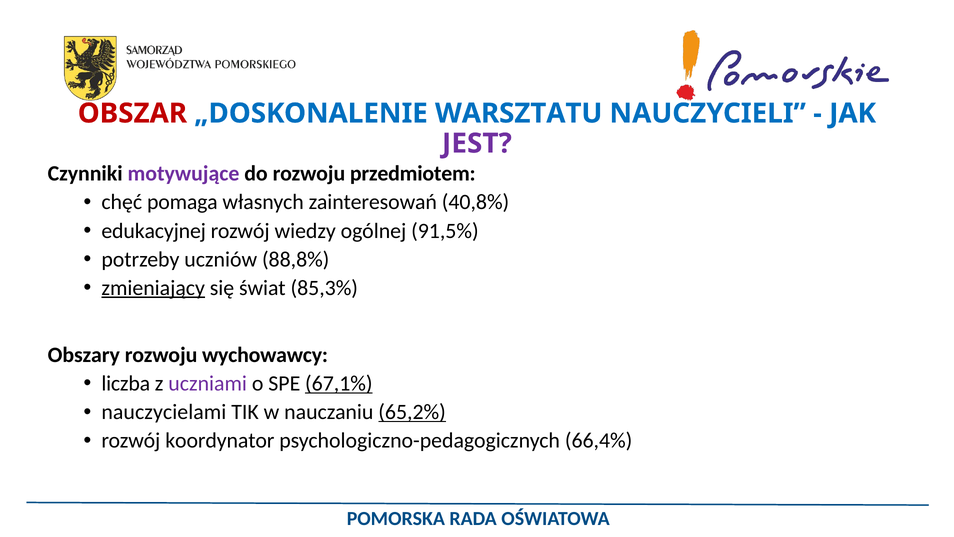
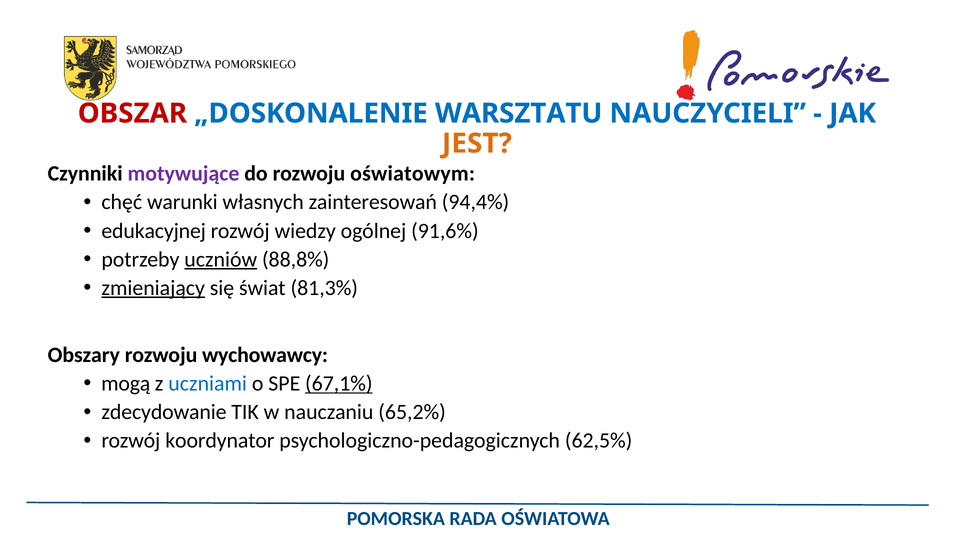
JEST colour: purple -> orange
przedmiotem: przedmiotem -> oświatowym
pomaga: pomaga -> warunki
40,8%: 40,8% -> 94,4%
91,5%: 91,5% -> 91,6%
uczniów underline: none -> present
85,3%: 85,3% -> 81,3%
liczba: liczba -> mogą
uczniami colour: purple -> blue
nauczycielami: nauczycielami -> zdecydowanie
65,2% underline: present -> none
66,4%: 66,4% -> 62,5%
